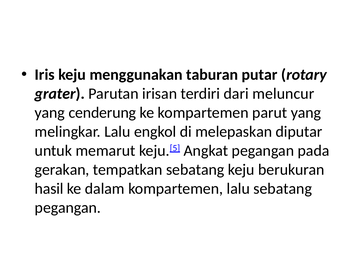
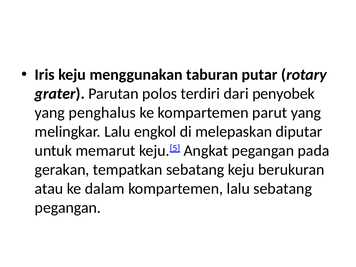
irisan: irisan -> polos
meluncur: meluncur -> penyobek
cenderung: cenderung -> penghalus
hasil: hasil -> atau
